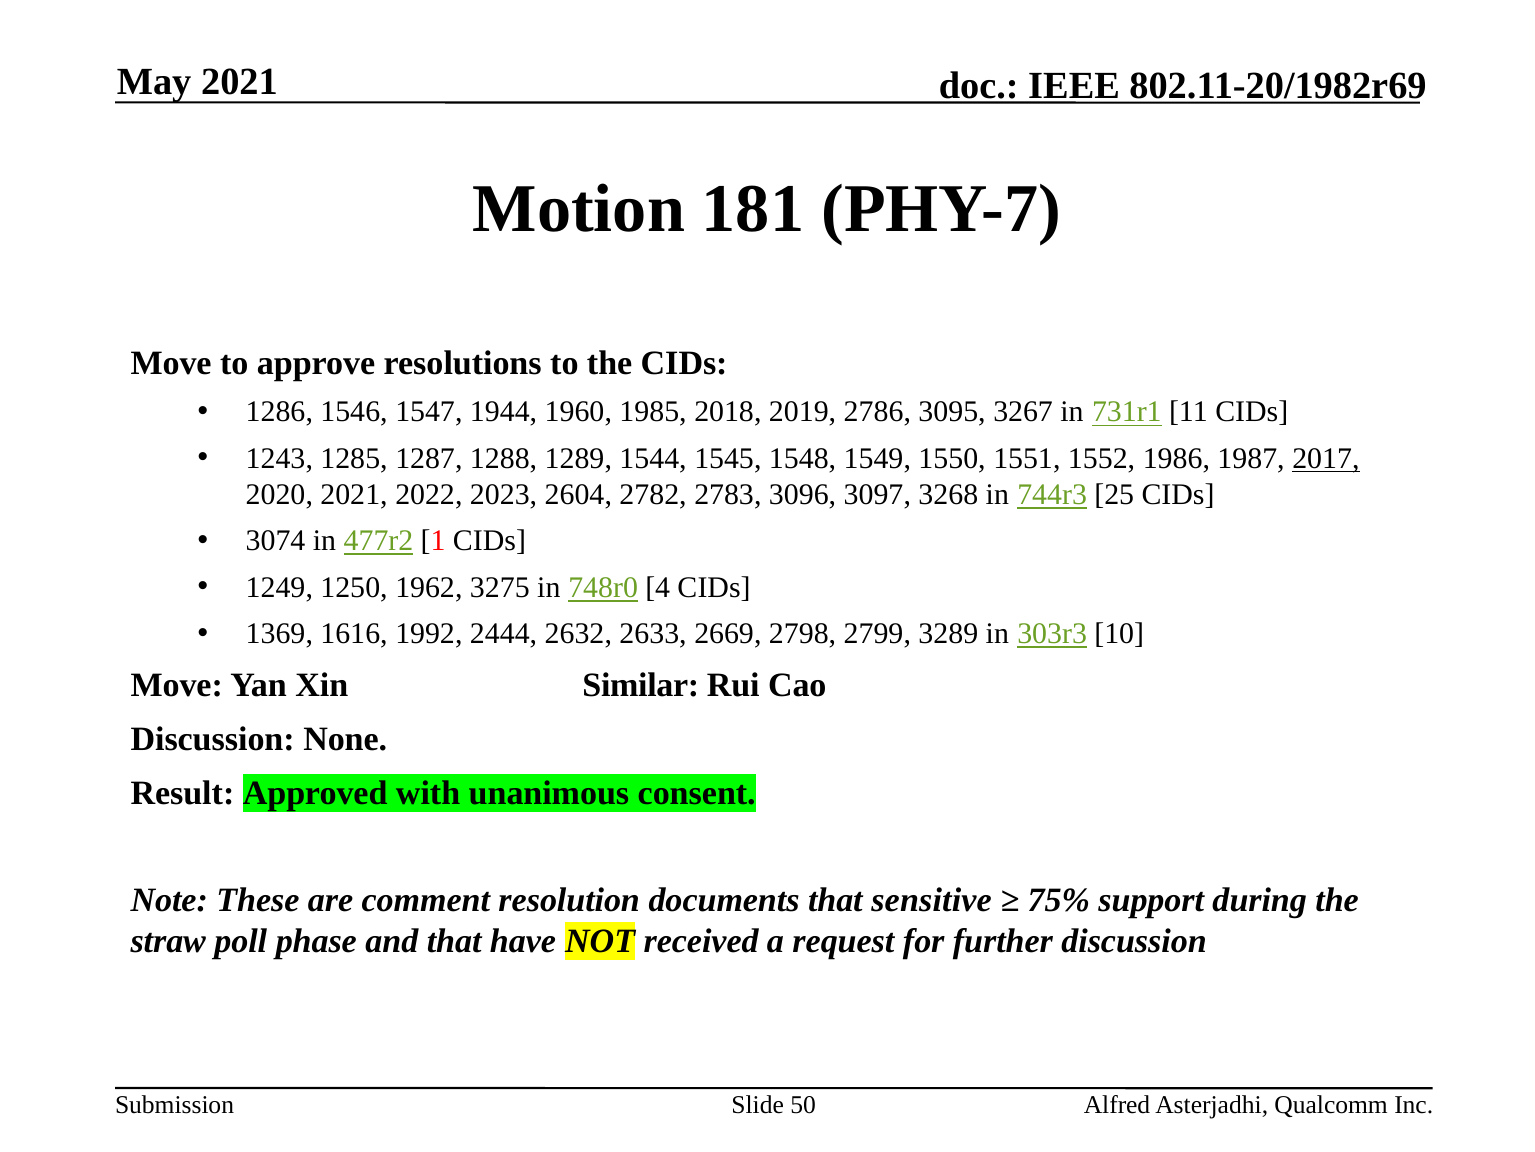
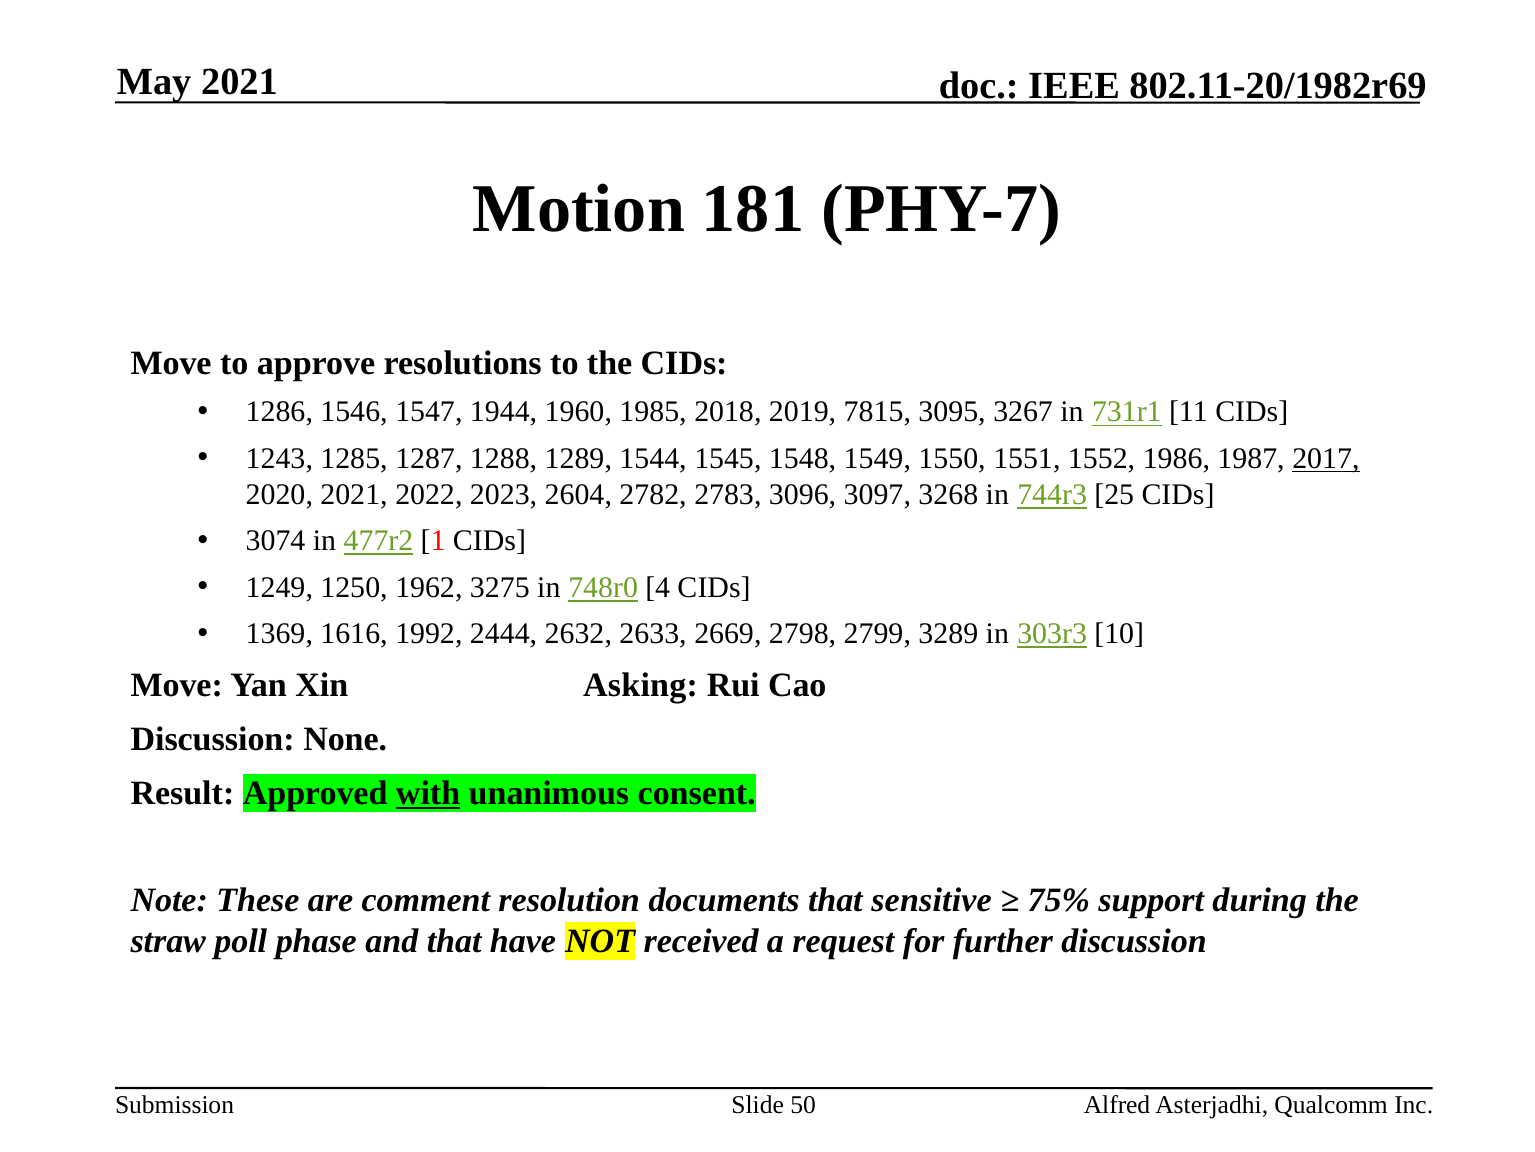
2786: 2786 -> 7815
Similar: Similar -> Asking
with underline: none -> present
